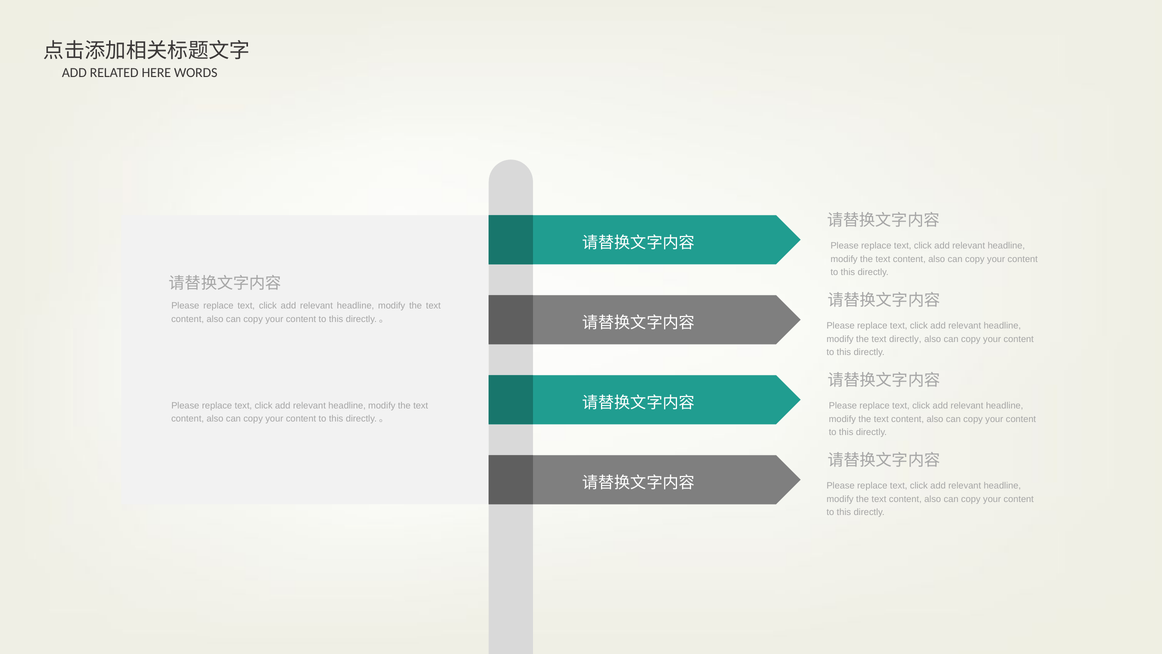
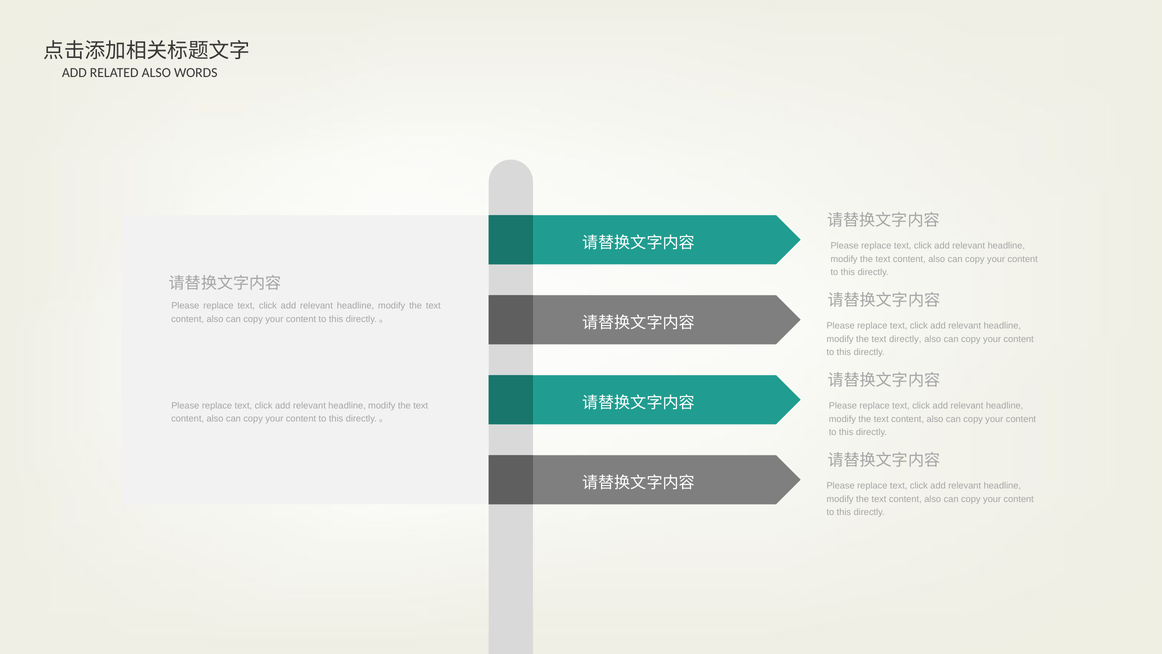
RELATED HERE: HERE -> ALSO
